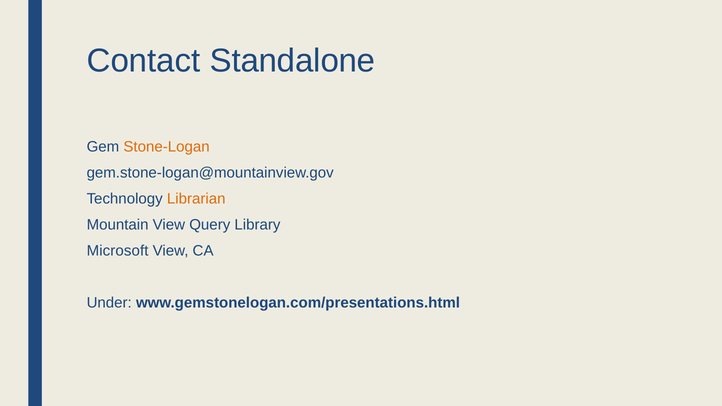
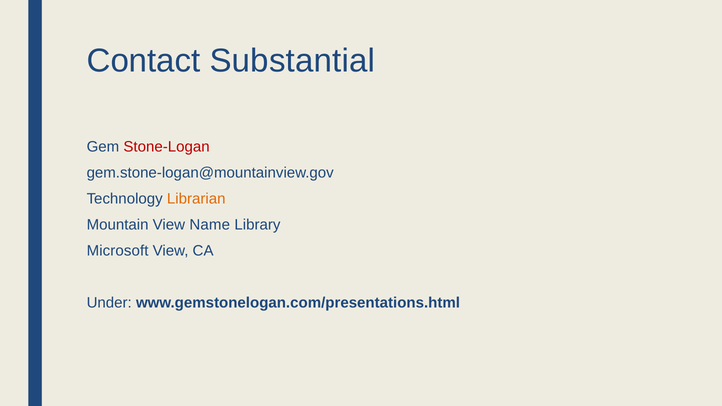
Standalone: Standalone -> Substantial
Stone-Logan colour: orange -> red
Query: Query -> Name
